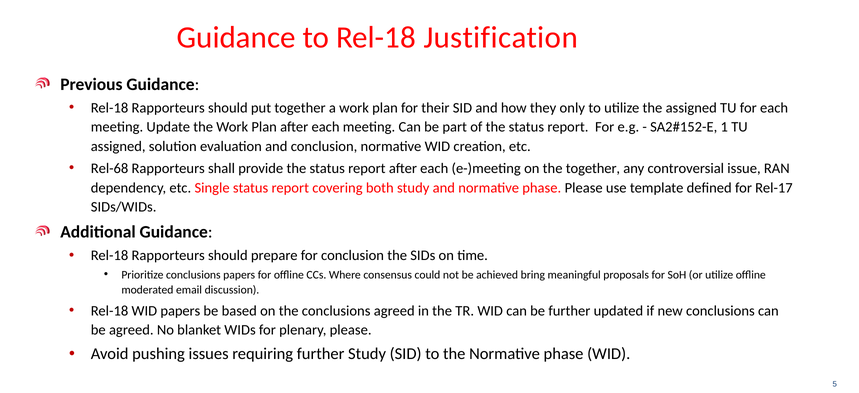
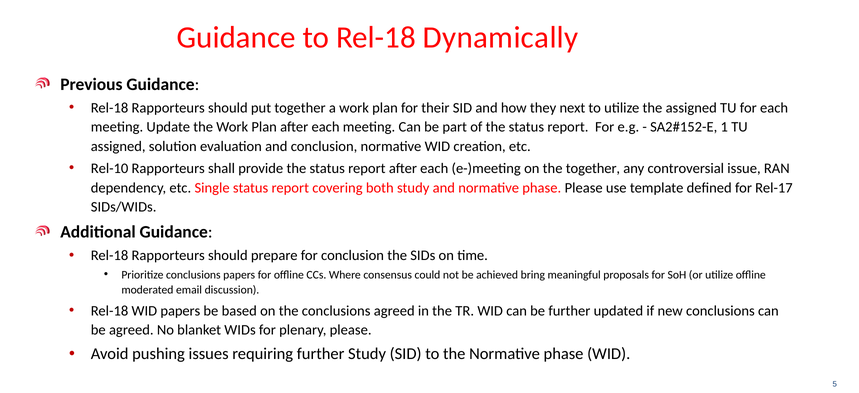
Justification: Justification -> Dynamically
only: only -> next
Rel-68: Rel-68 -> Rel-10
